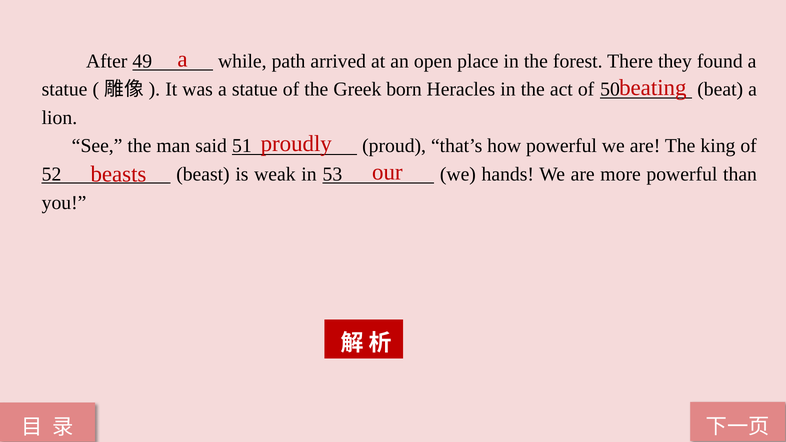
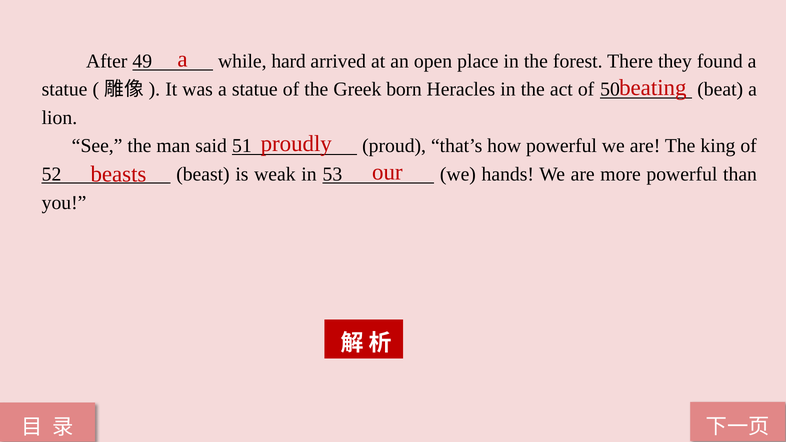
path: path -> hard
